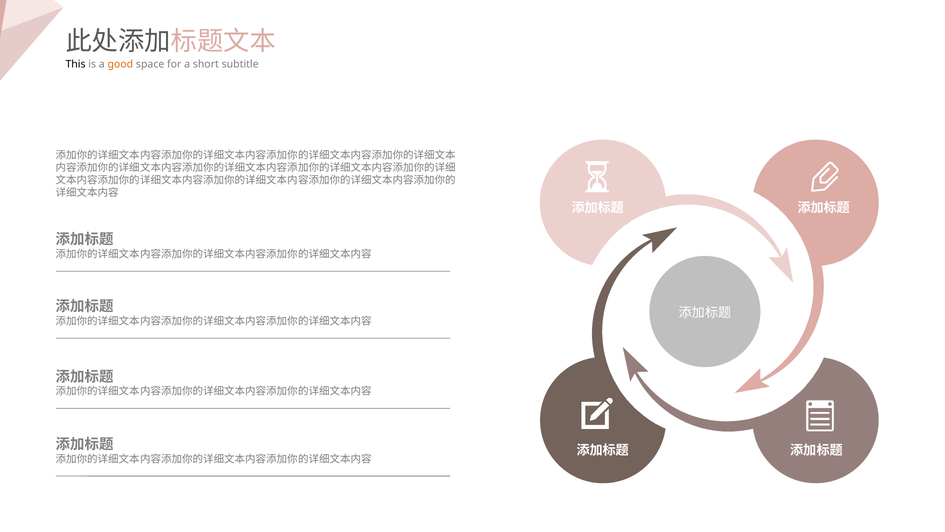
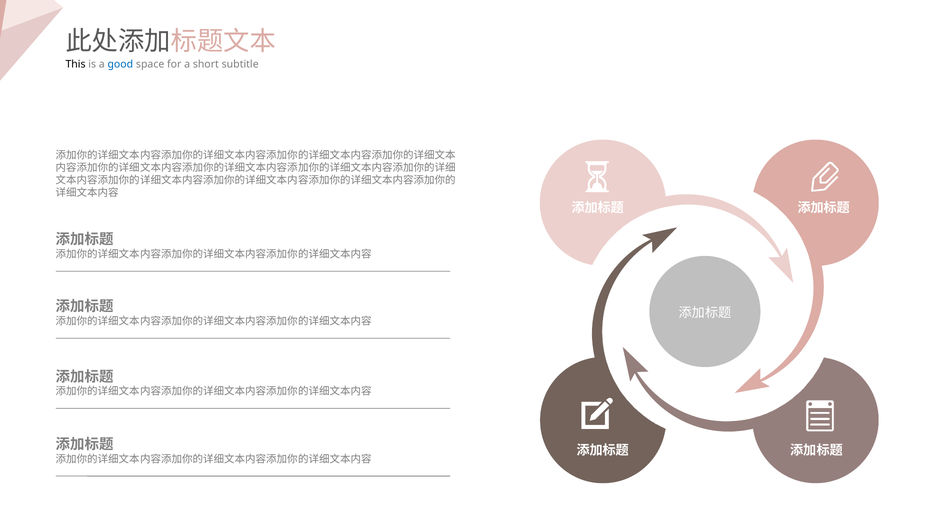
good colour: orange -> blue
